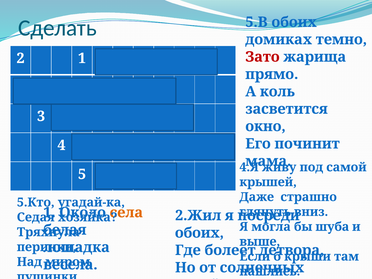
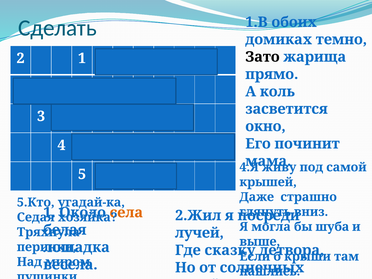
5.В: 5.В -> 1.В
Зато colour: red -> black
обоих at (199, 233): обоих -> лучей
болеет: болеет -> сказку
